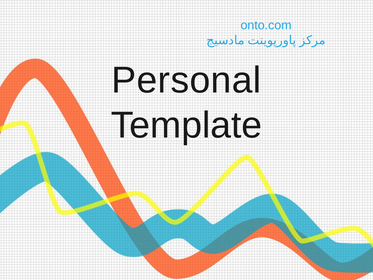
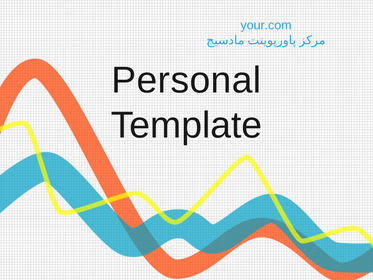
onto.com: onto.com -> your.com
